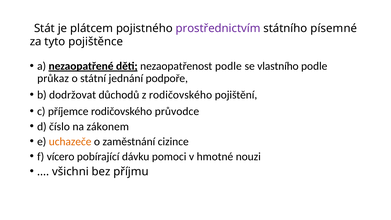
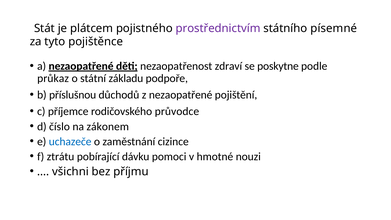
nezaopatřenost podle: podle -> zdraví
vlastního: vlastního -> poskytne
jednání: jednání -> základu
dodržovat: dodržovat -> příslušnou
z rodičovského: rodičovského -> nezaopatřené
uchazeče colour: orange -> blue
vícero: vícero -> ztrátu
